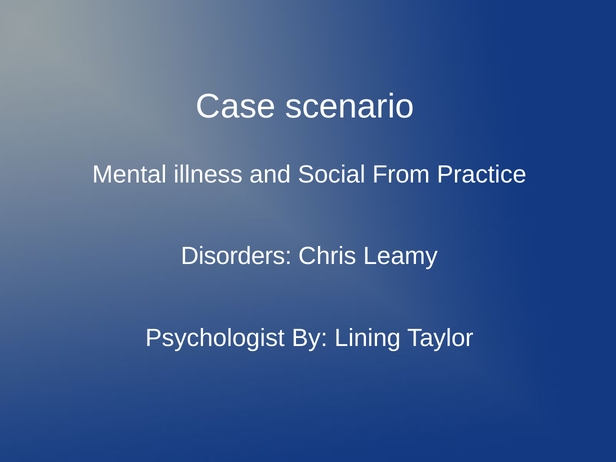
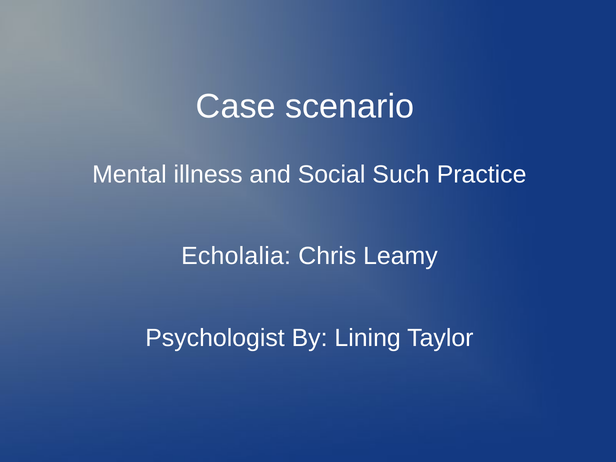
From: From -> Such
Disorders: Disorders -> Echolalia
